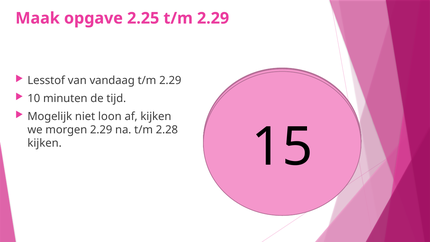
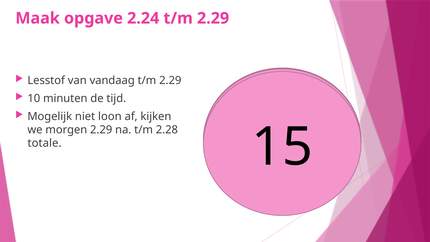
2.25: 2.25 -> 2.24
kijken at (45, 143): kijken -> totale
